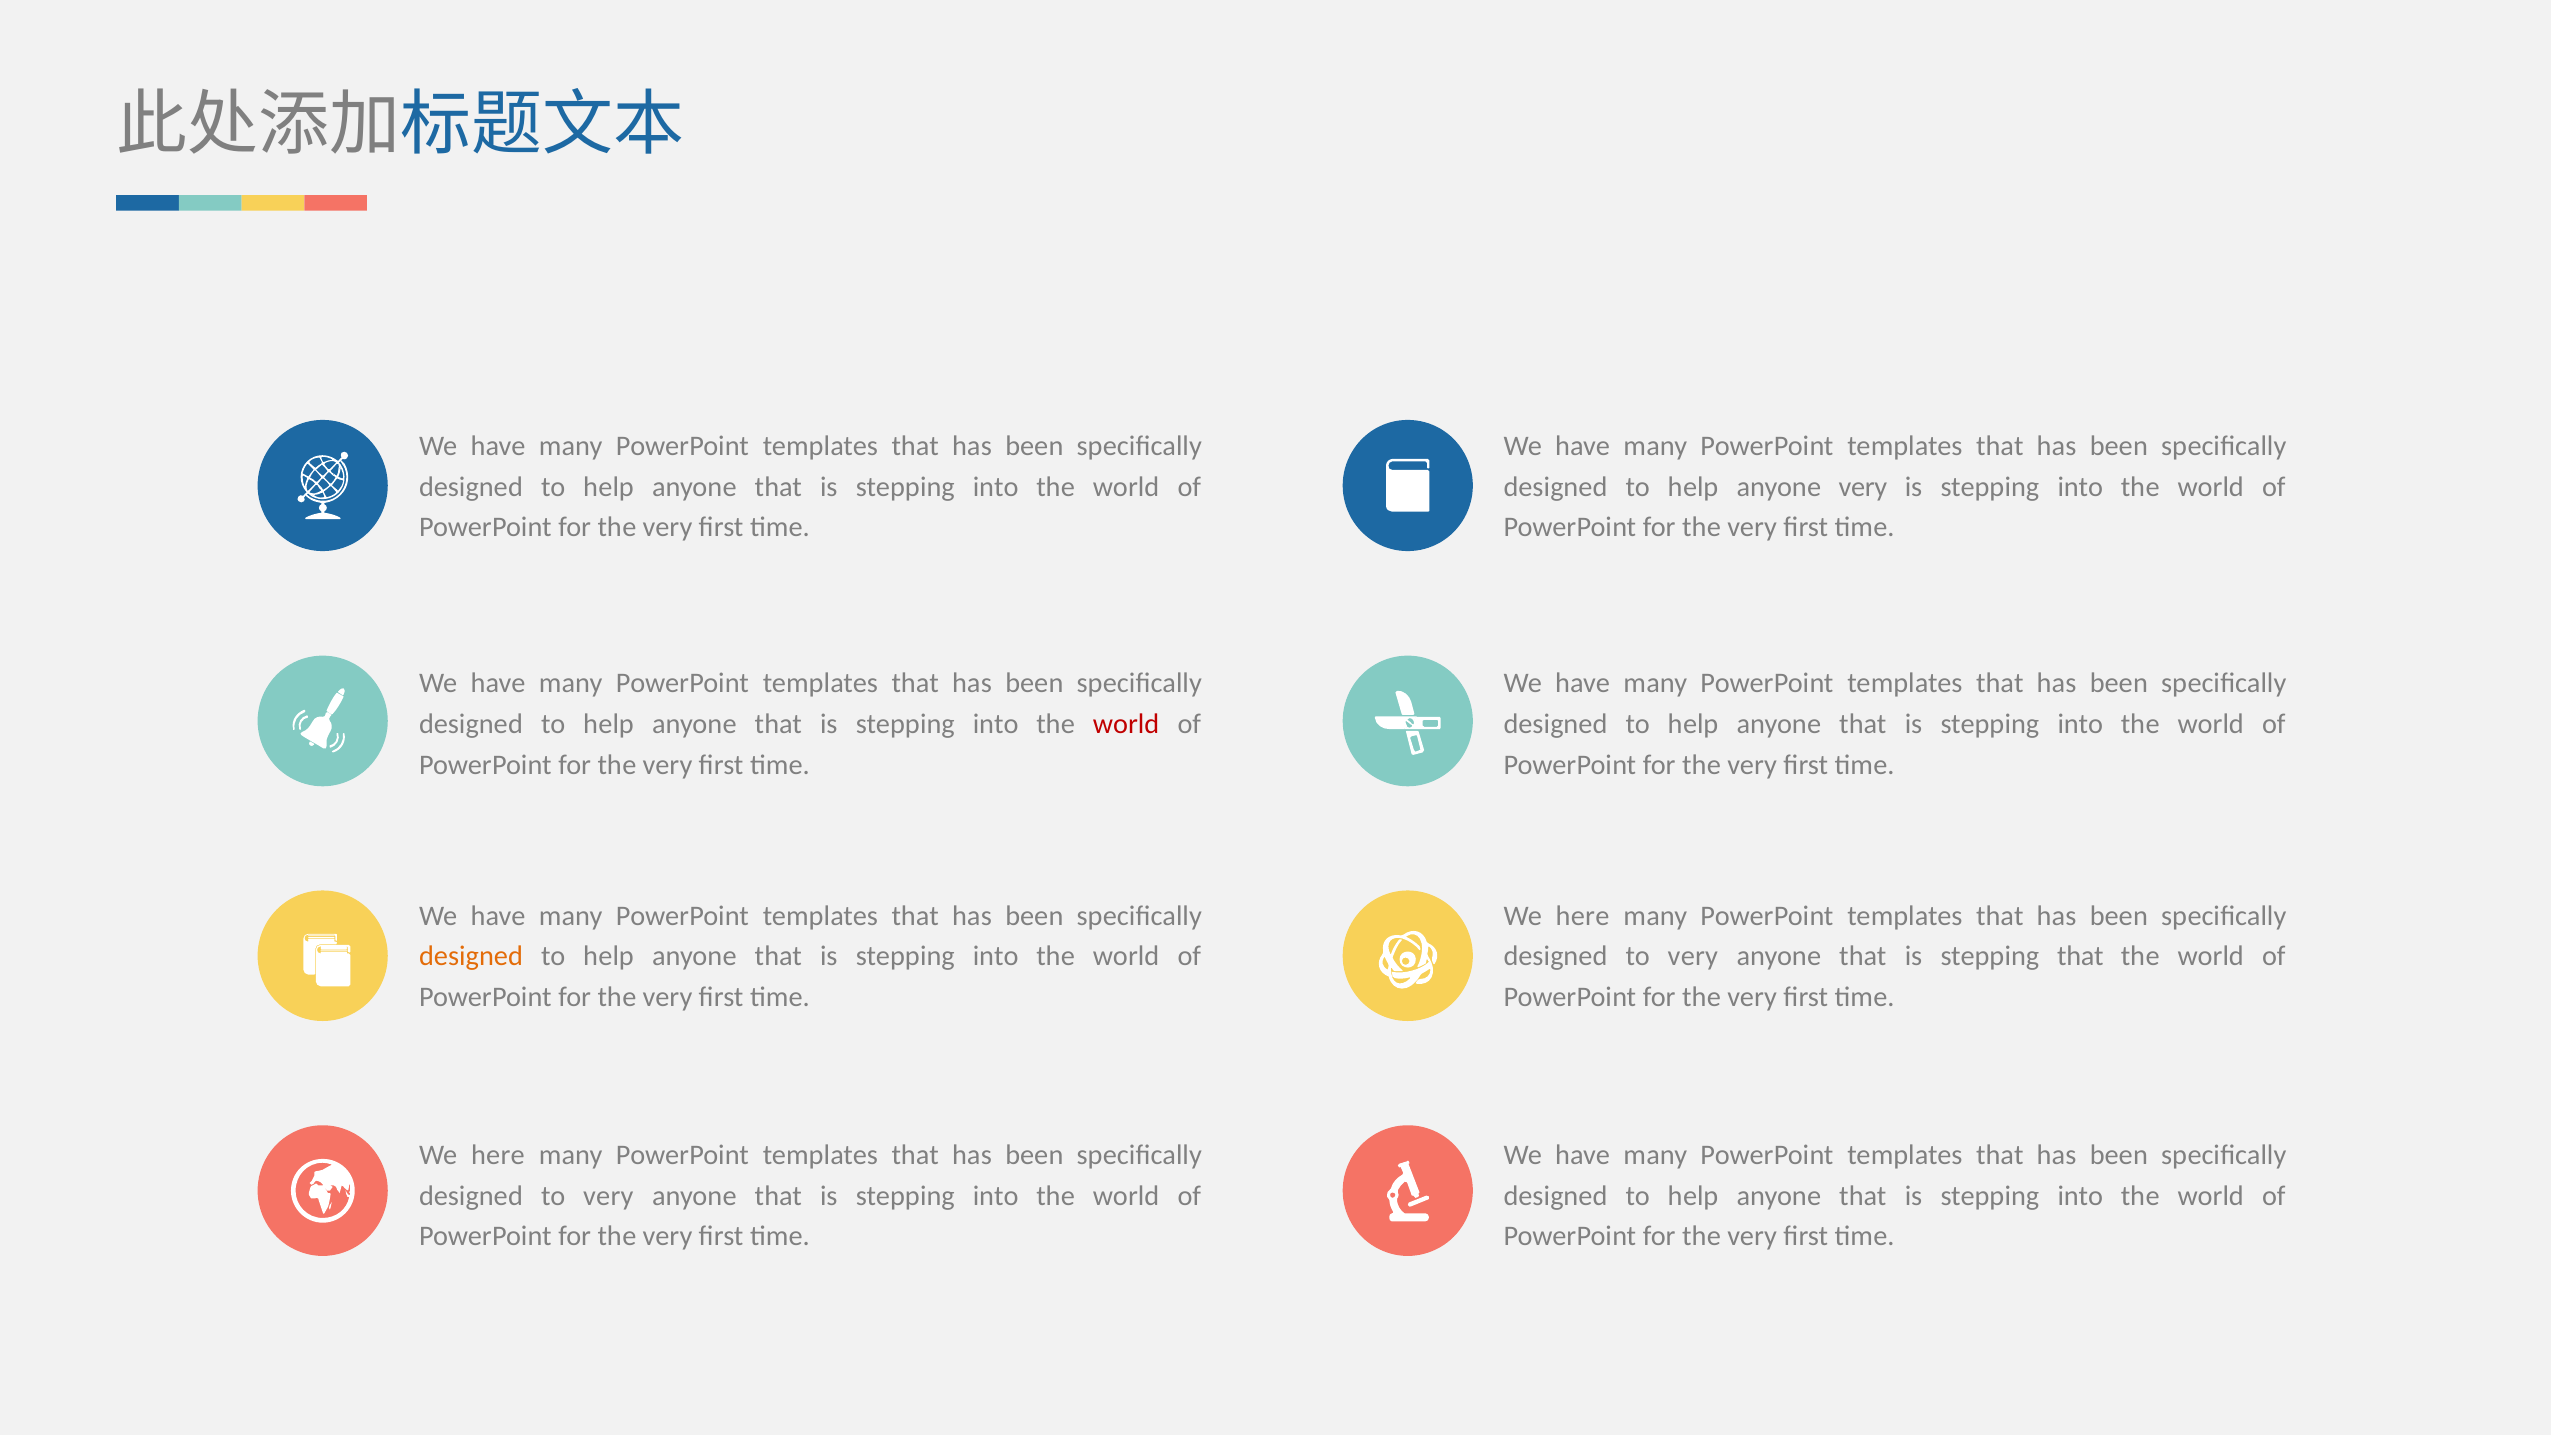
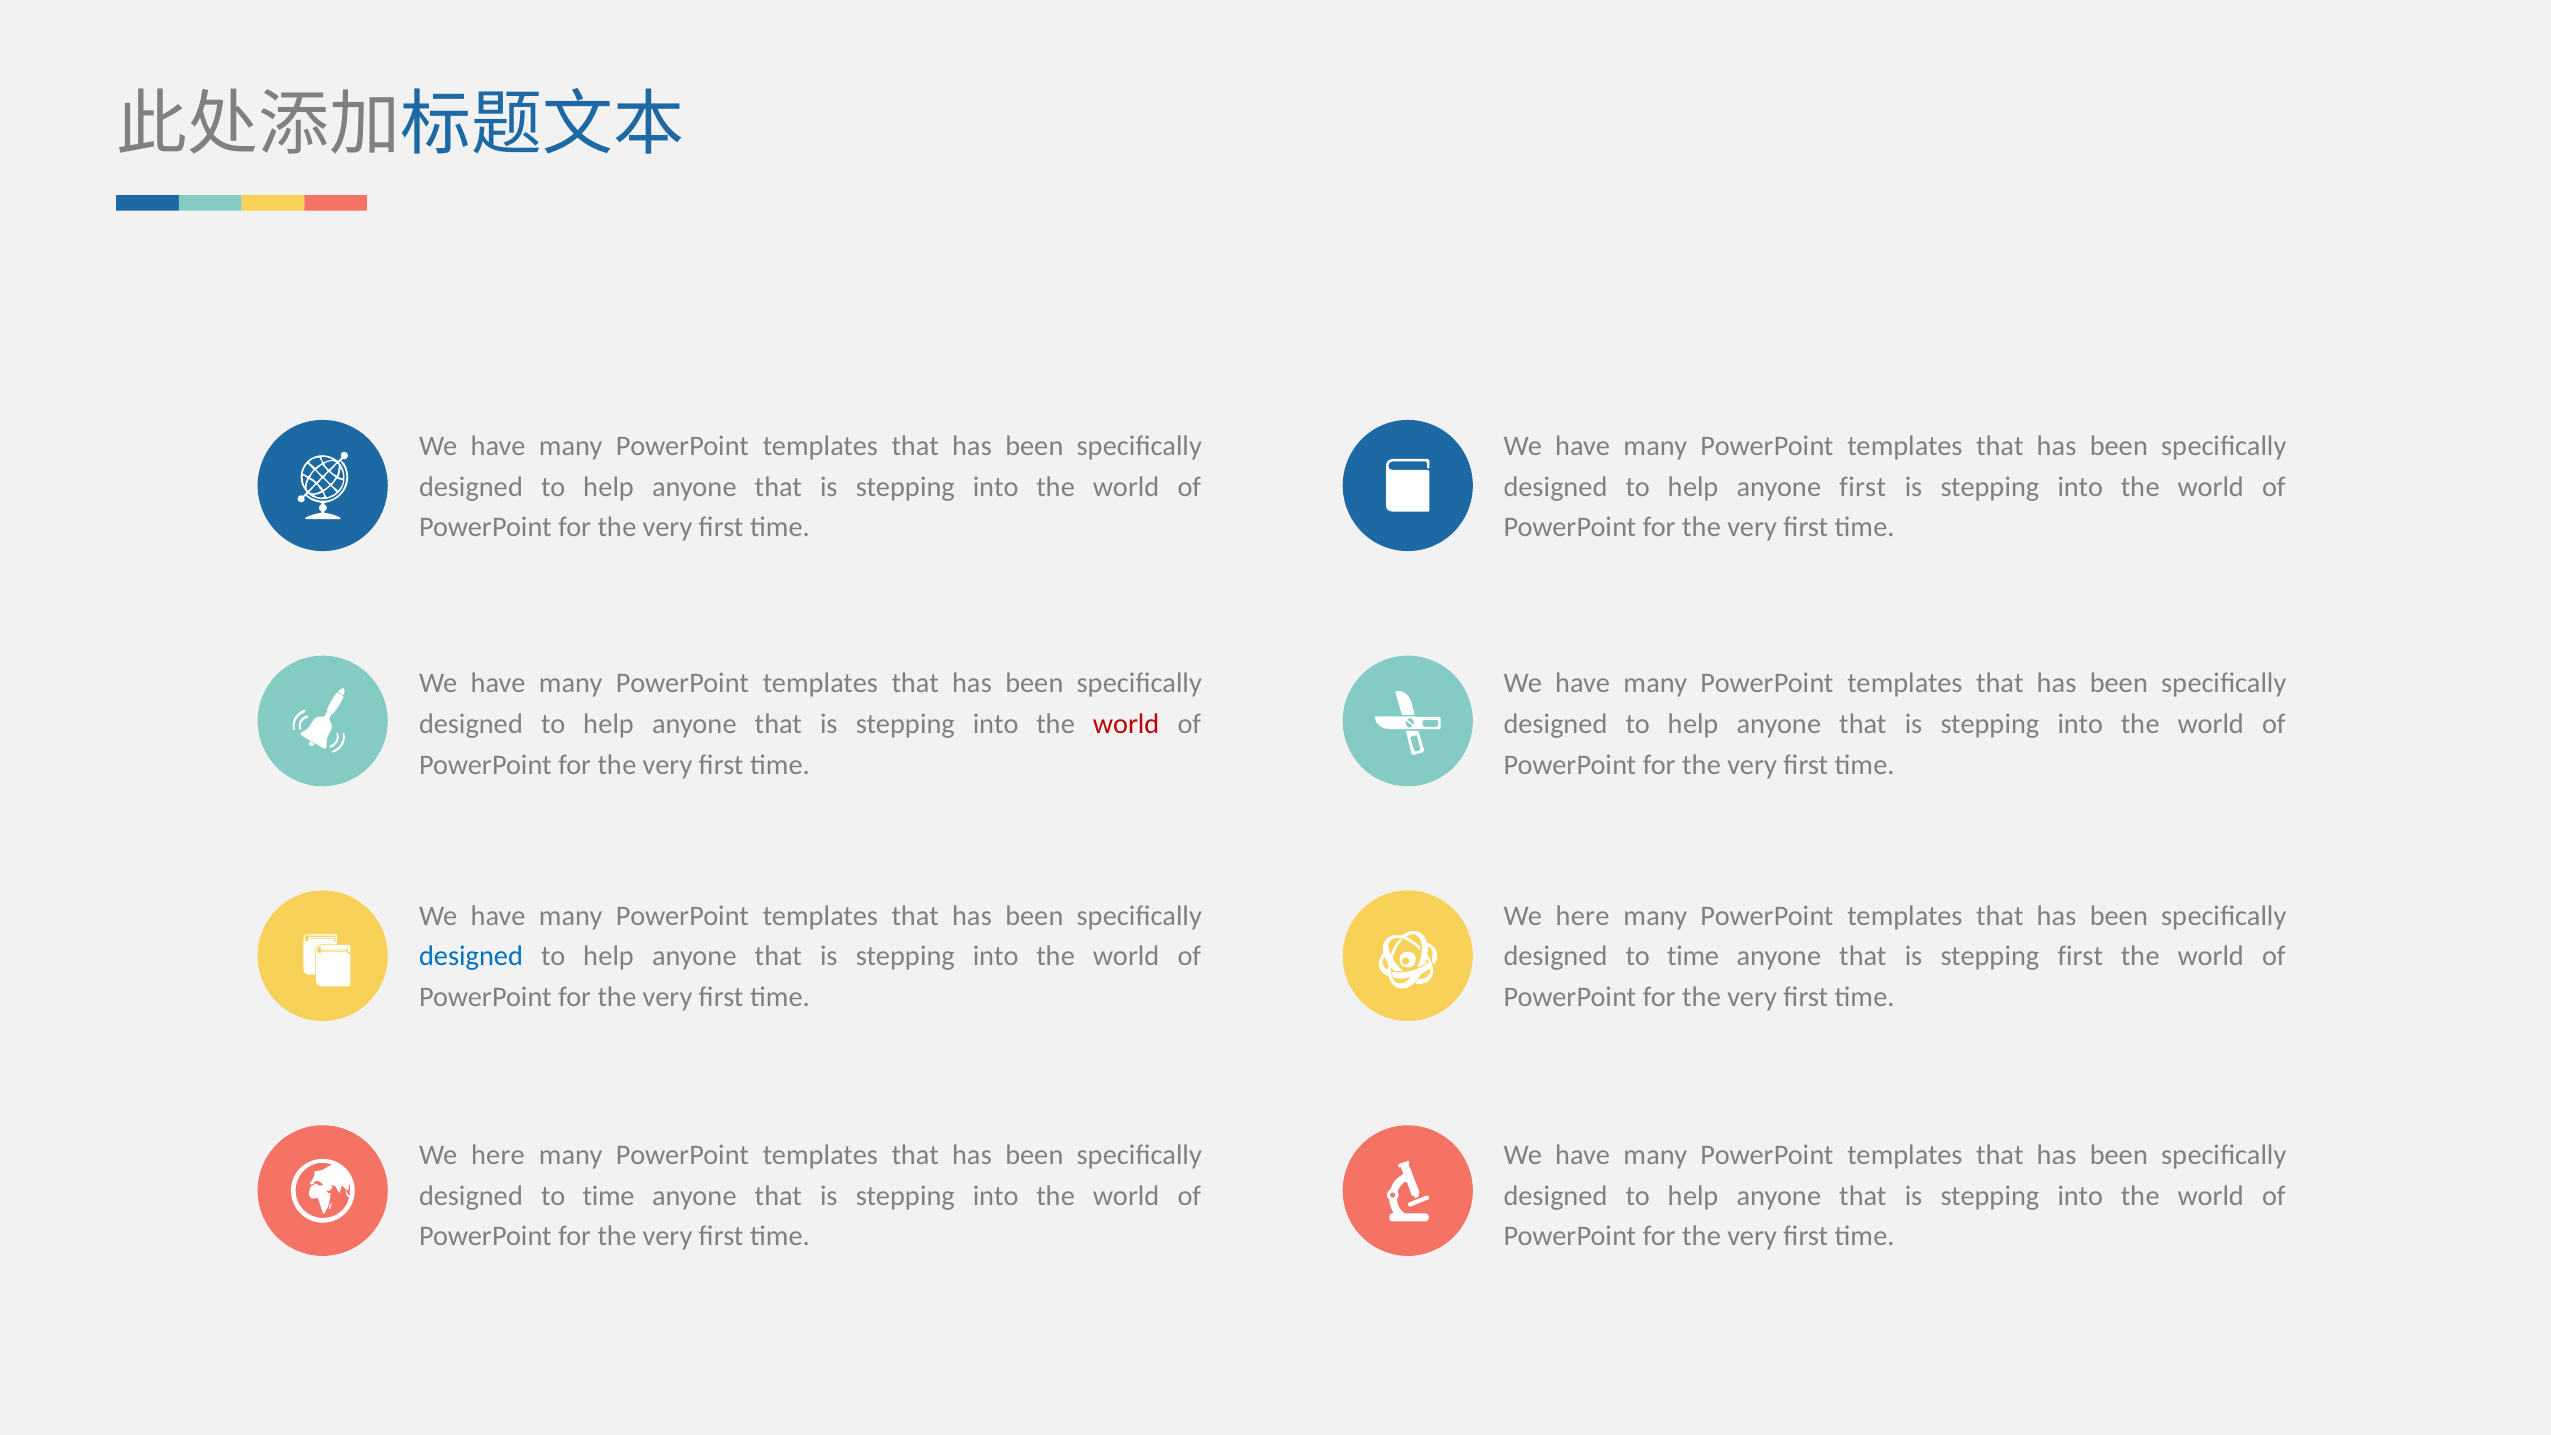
anyone very: very -> first
designed at (471, 956) colour: orange -> blue
very at (1693, 956): very -> time
stepping that: that -> first
very at (608, 1196): very -> time
